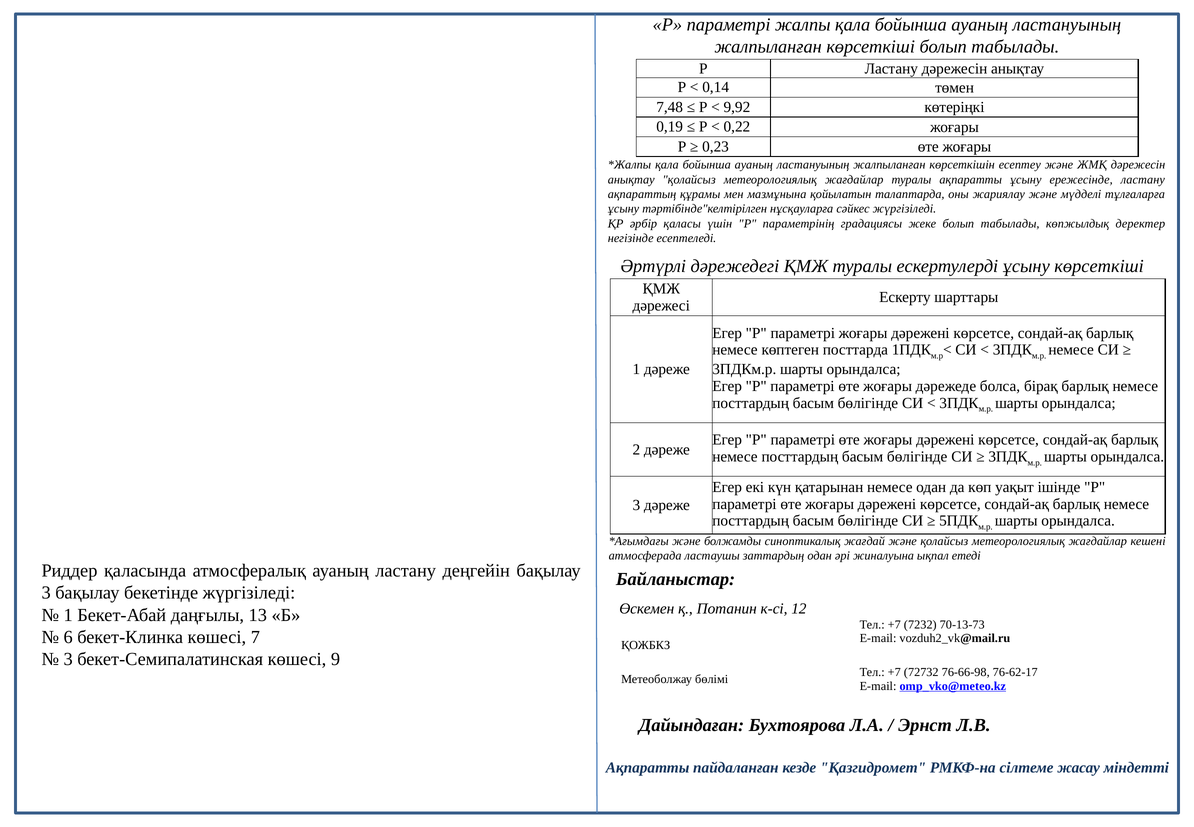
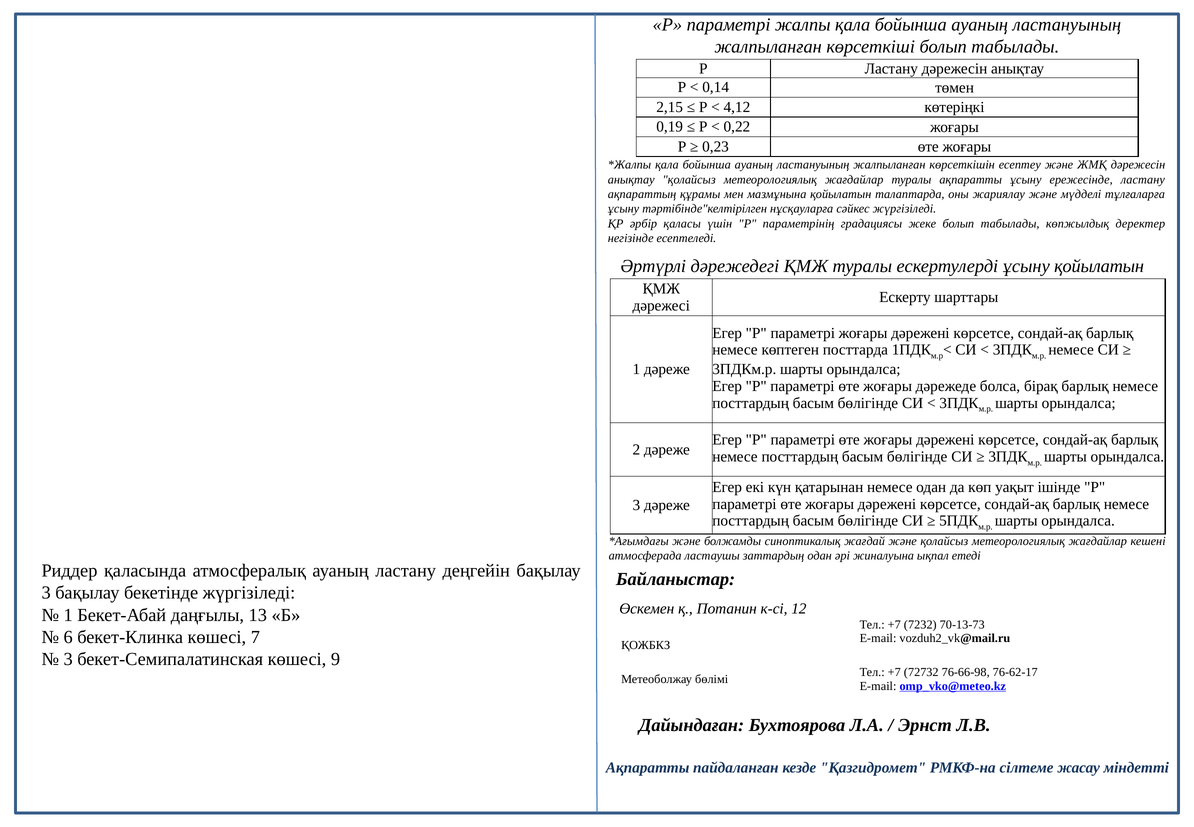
7,48: 7,48 -> 2,15
9,92: 9,92 -> 4,12
ұсыну көрсеткіші: көрсеткіші -> қойылатын
